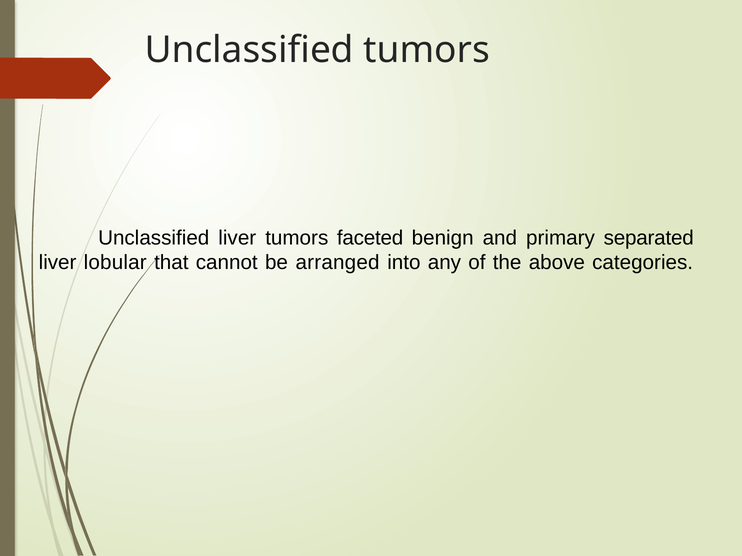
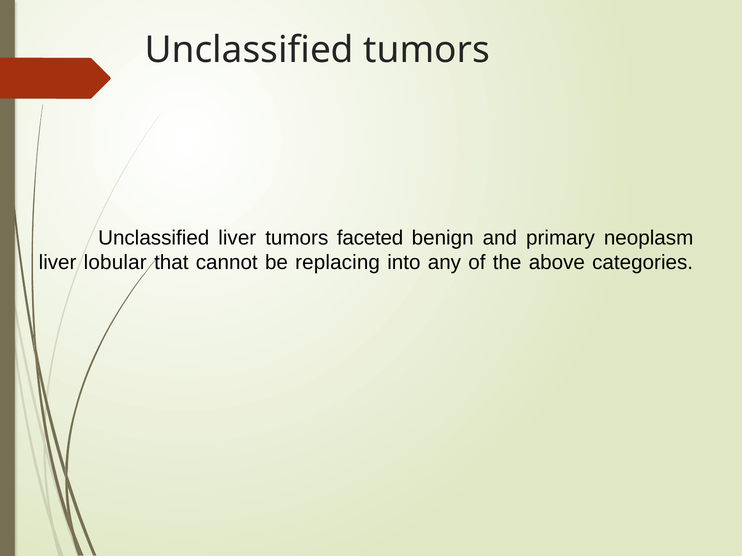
separated: separated -> neoplasm
arranged: arranged -> replacing
